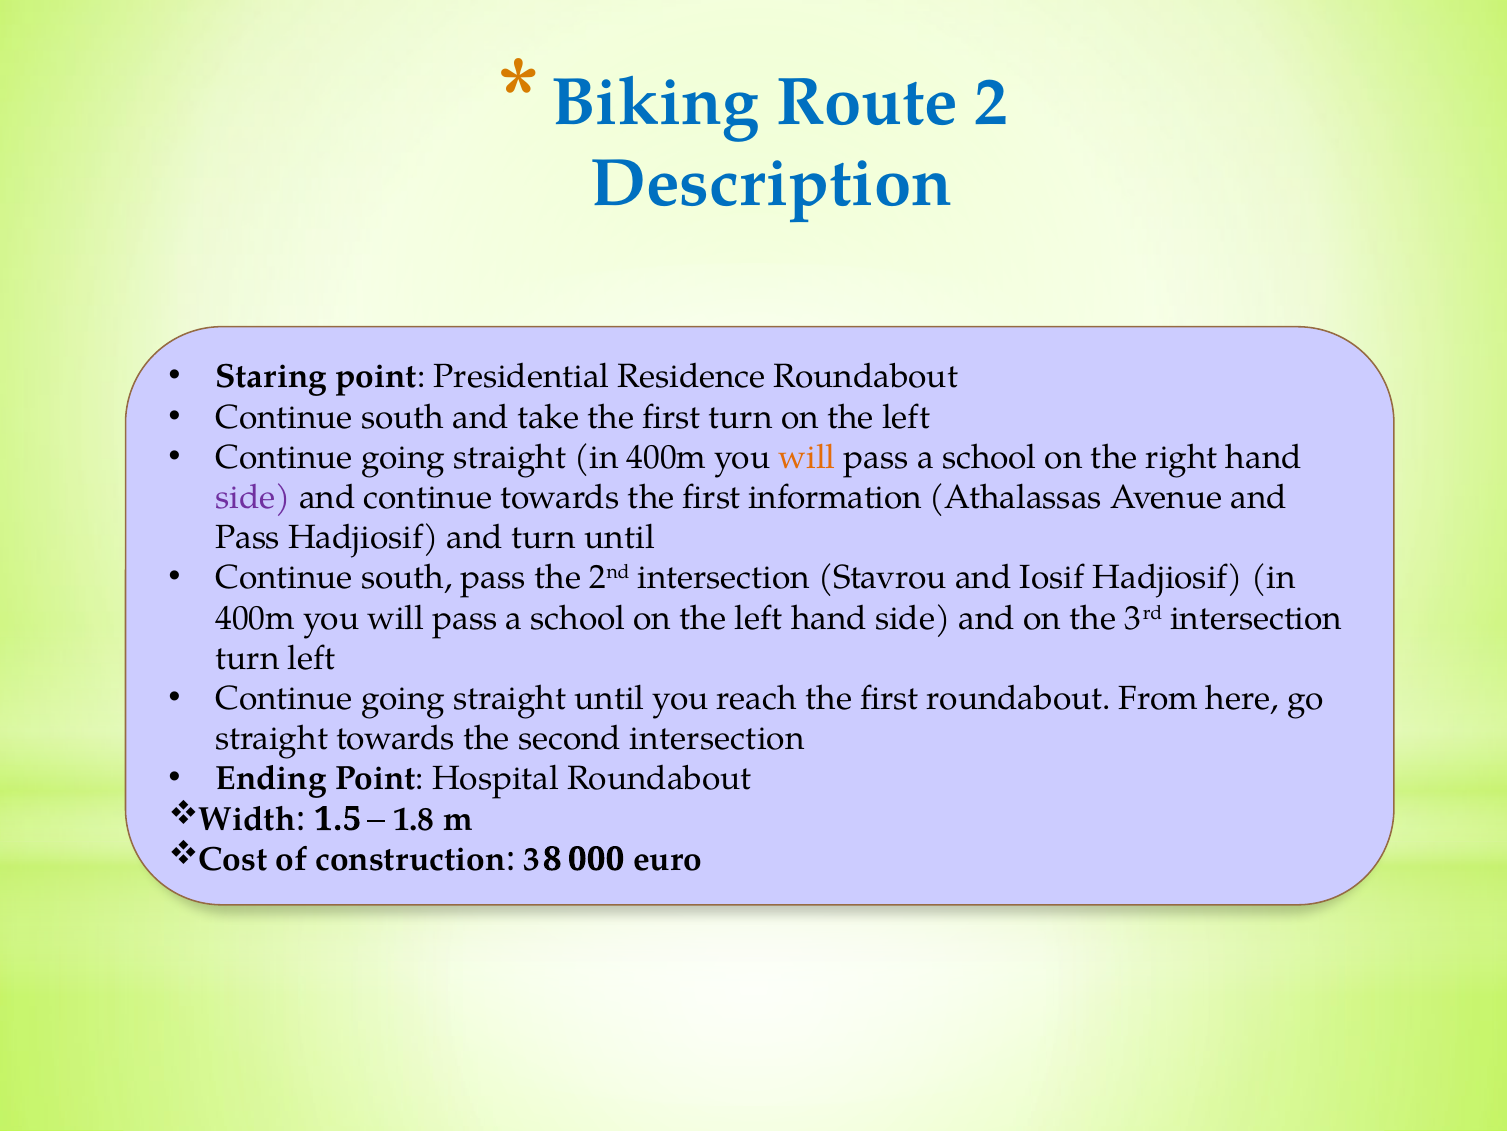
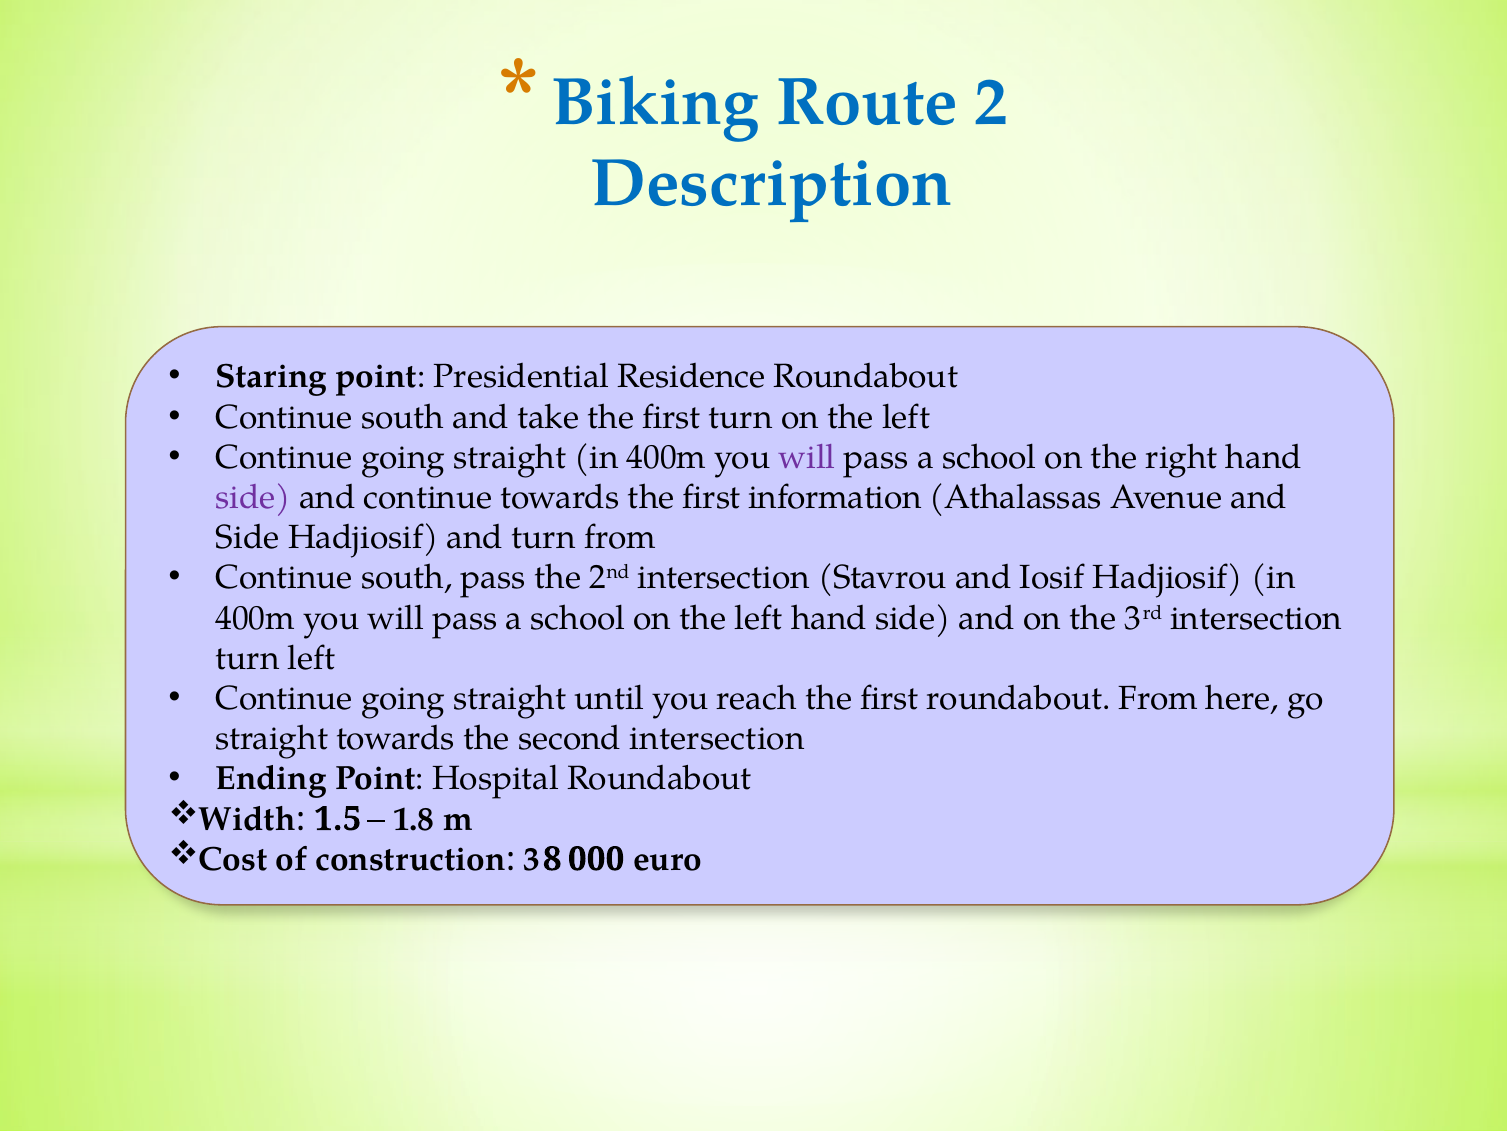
will at (807, 457) colour: orange -> purple
Pass at (248, 537): Pass -> Side
turn until: until -> from
